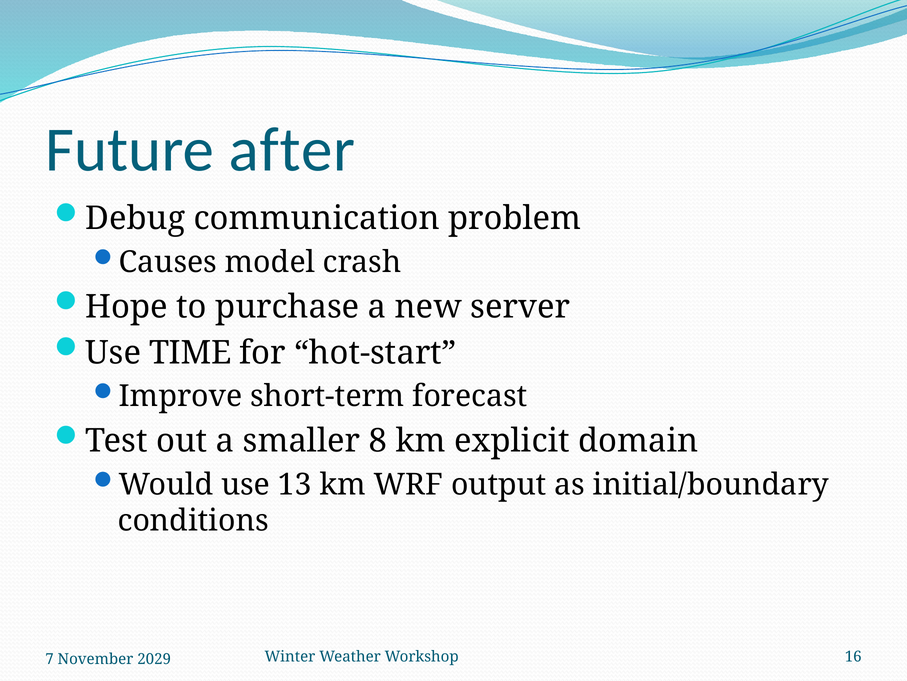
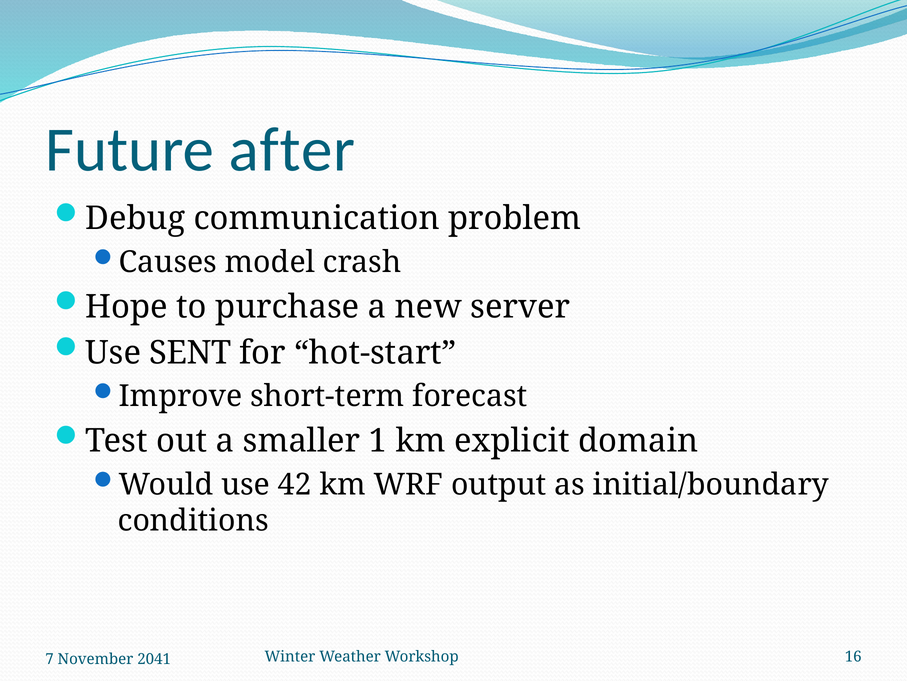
TIME: TIME -> SENT
8: 8 -> 1
13: 13 -> 42
2029: 2029 -> 2041
